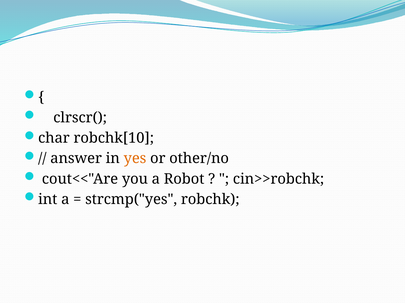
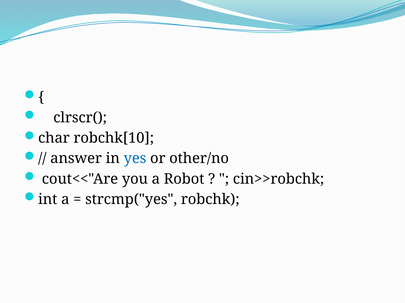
yes colour: orange -> blue
